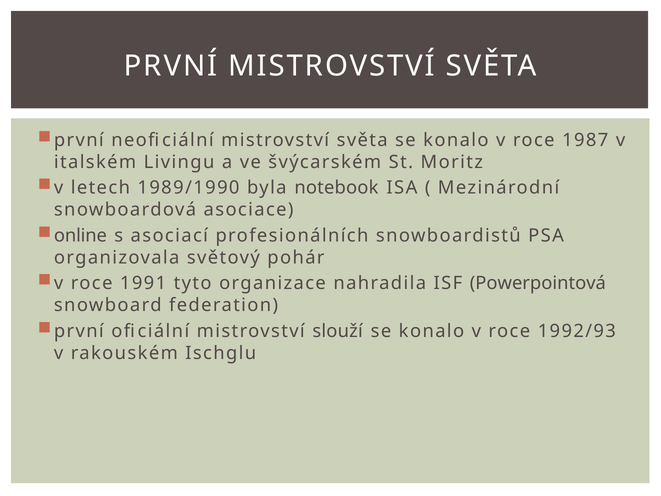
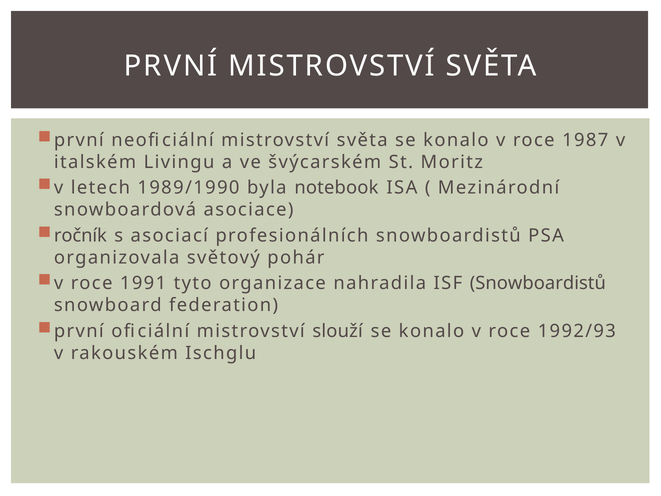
online: online -> ročník
ISF Powerpointová: Powerpointová -> Snowboardistů
